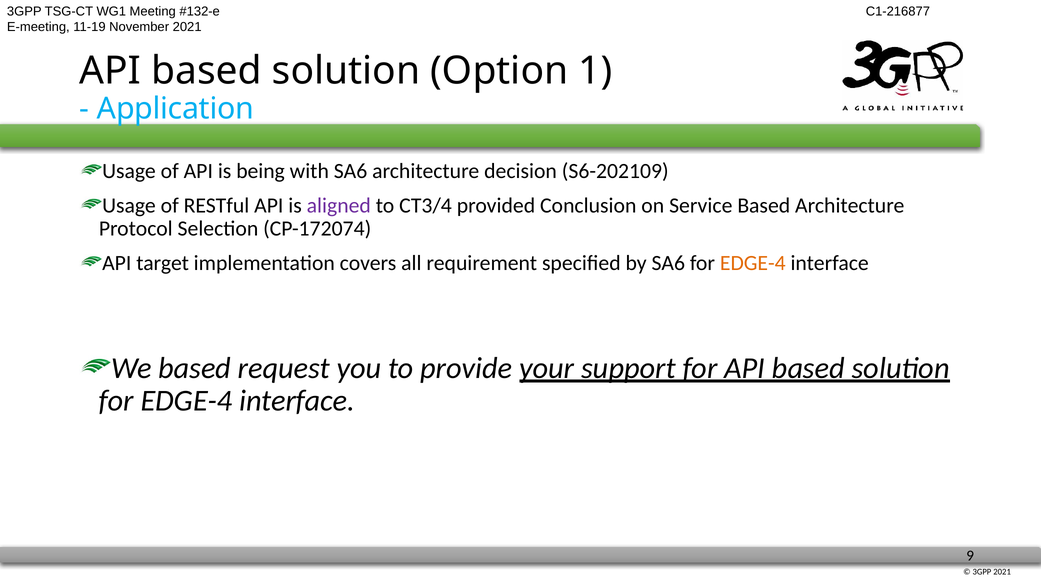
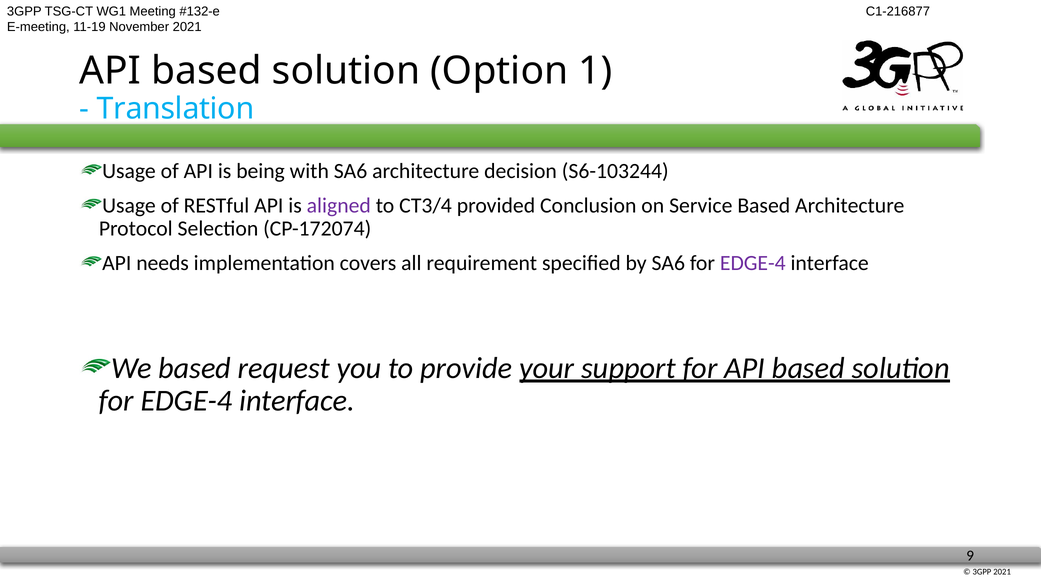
Application: Application -> Translation
S6-202109: S6-202109 -> S6-103244
target: target -> needs
EDGE-4 at (753, 263) colour: orange -> purple
